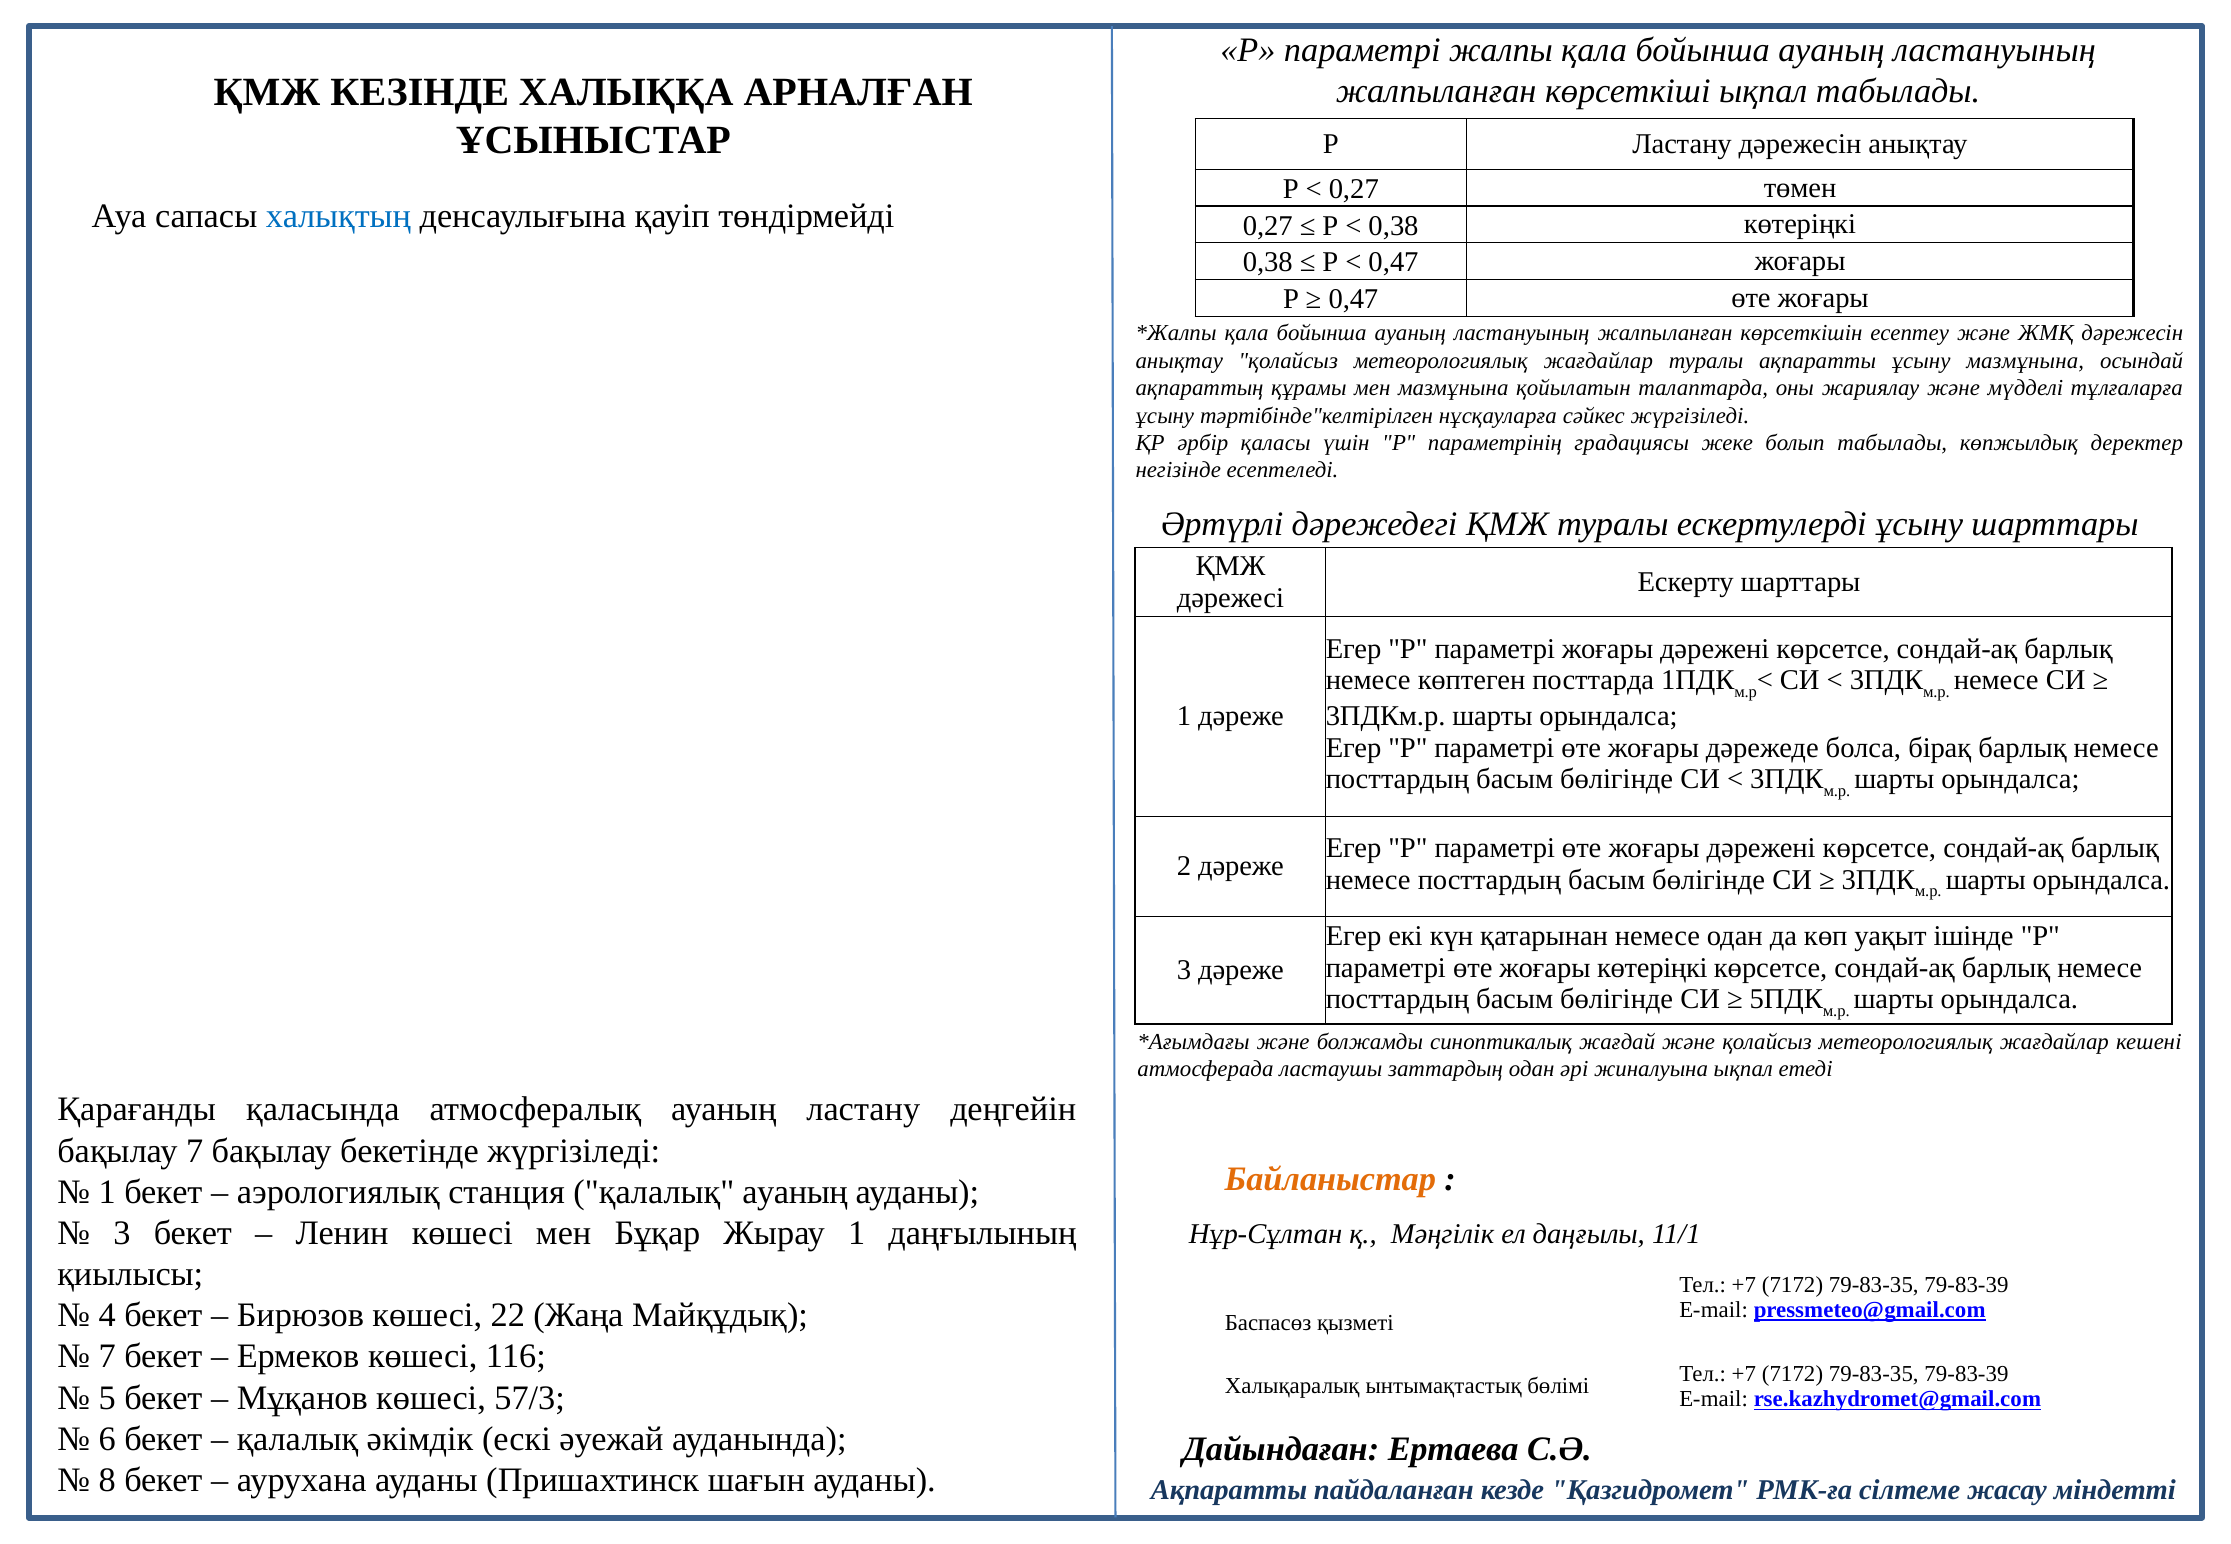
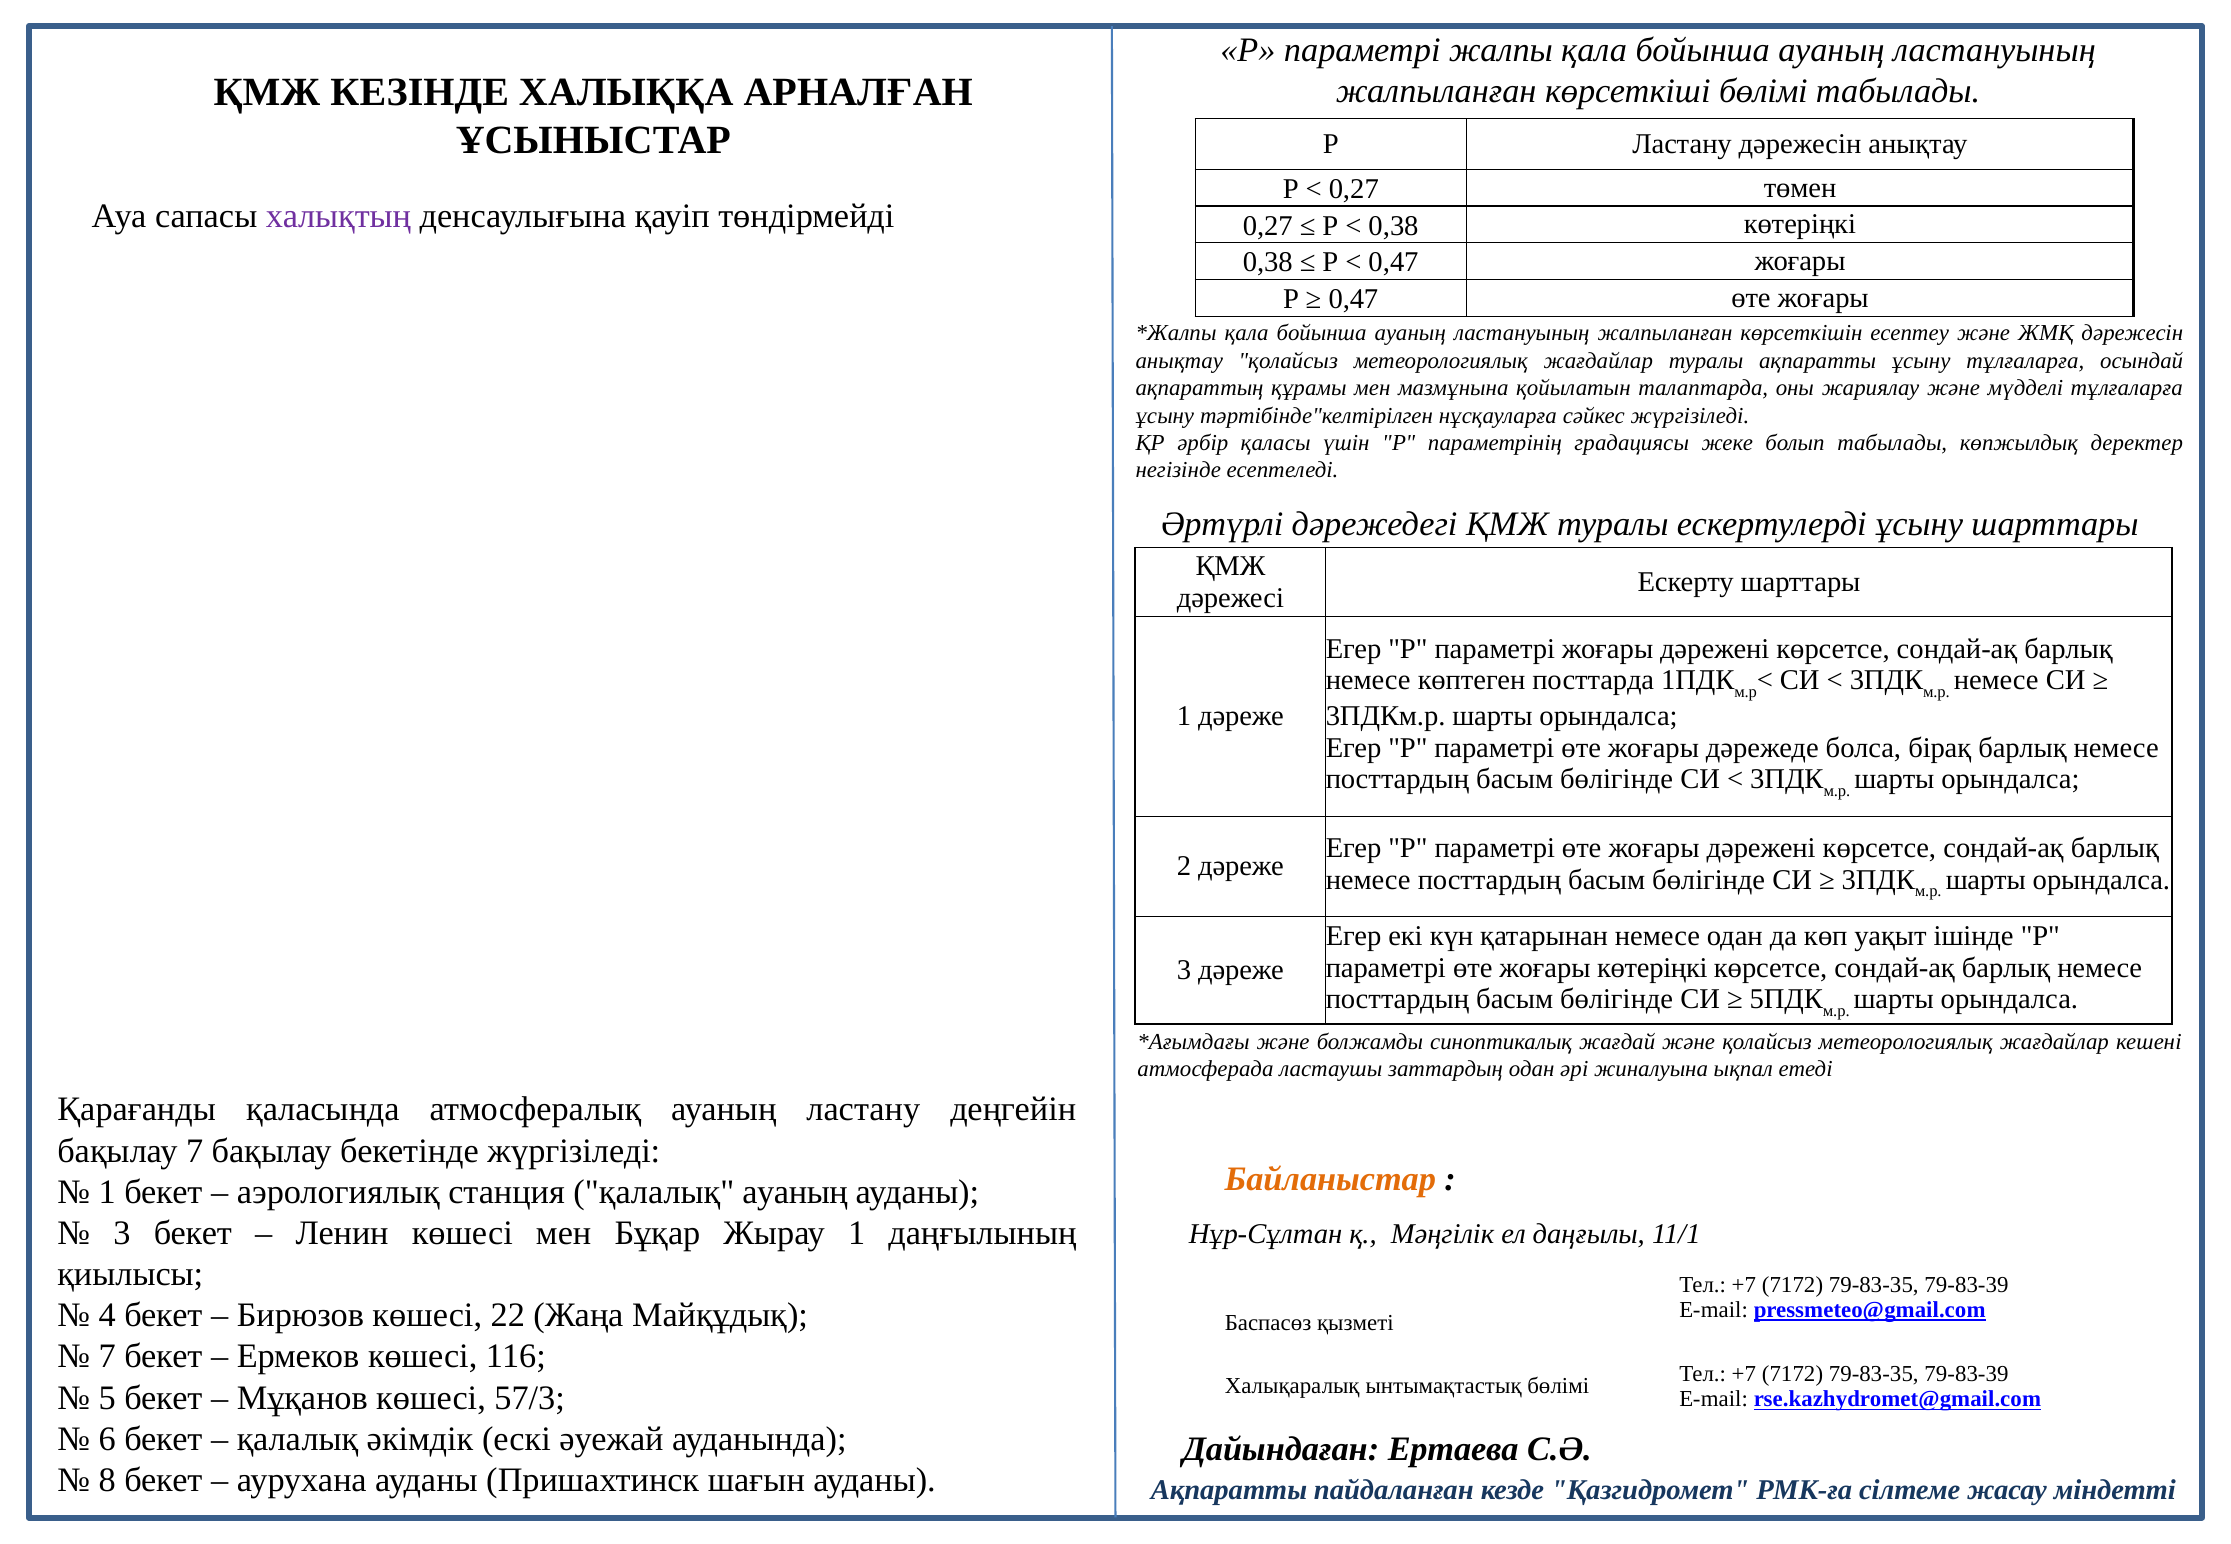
көрсеткіші ықпал: ықпал -> бөлімі
халықтың colour: blue -> purple
ұсыну мазмұнына: мазмұнына -> тұлғаларға
